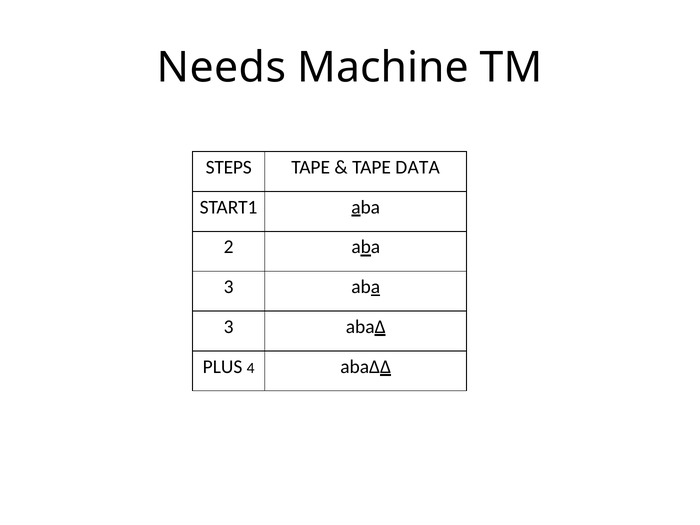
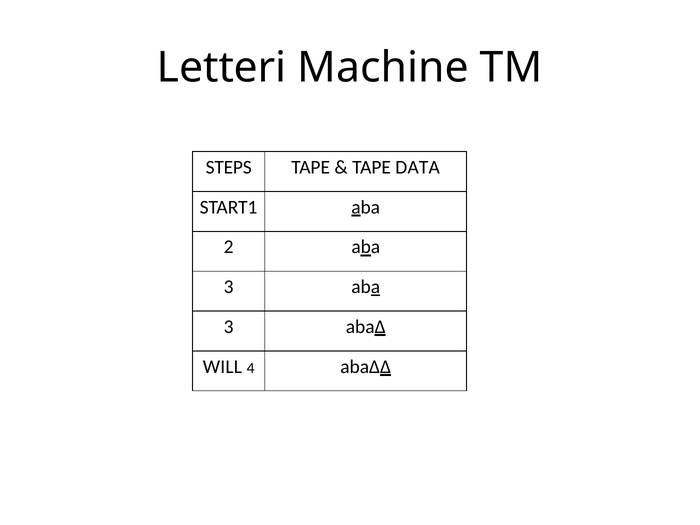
Needs: Needs -> Letteri
PLUS: PLUS -> WILL
